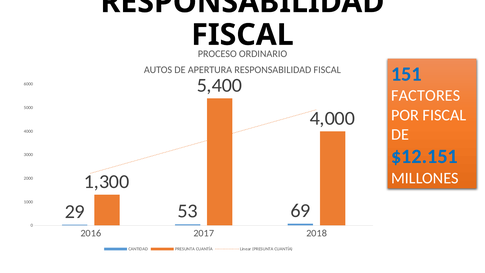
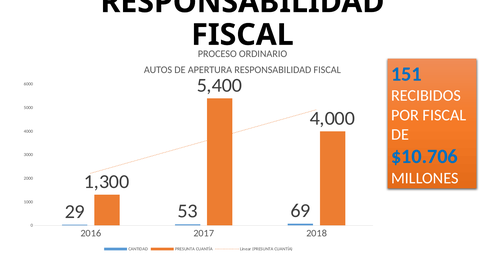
FACTORES: FACTORES -> RECIBIDOS
$12.151: $12.151 -> $10.706
